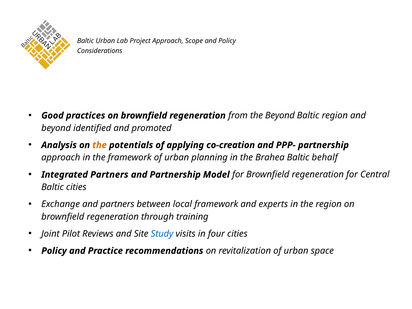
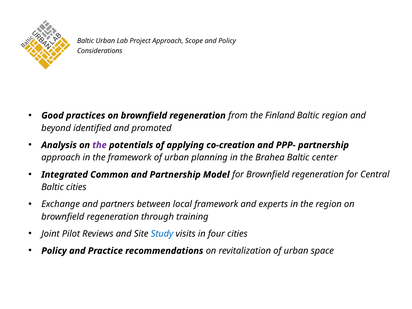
the Beyond: Beyond -> Finland
the at (100, 145) colour: orange -> purple
behalf: behalf -> center
Integrated Partners: Partners -> Common
